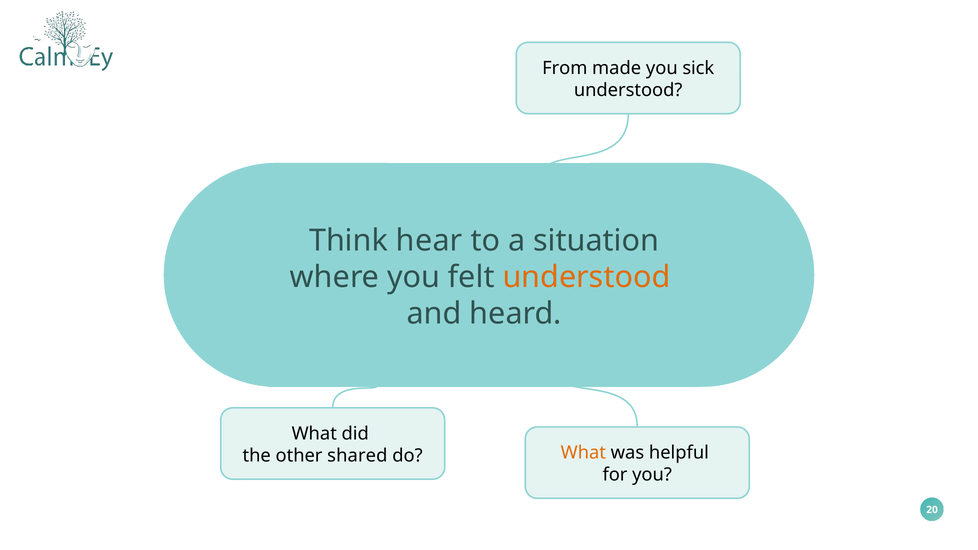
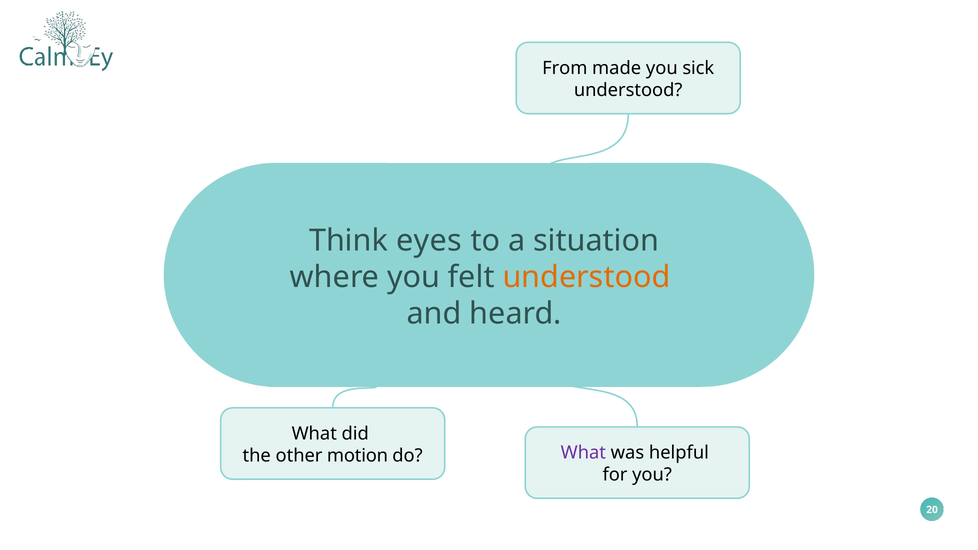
hear: hear -> eyes
shared: shared -> motion
What at (583, 453) colour: orange -> purple
